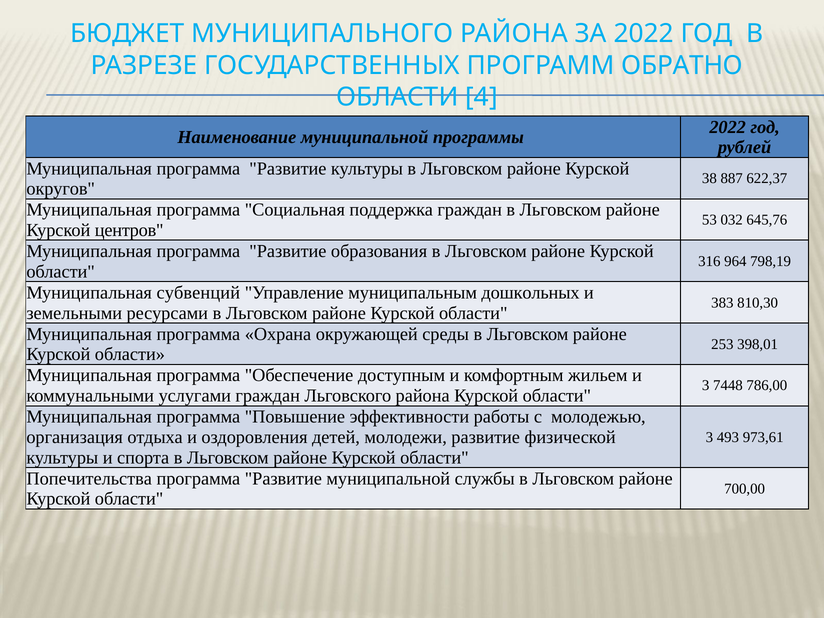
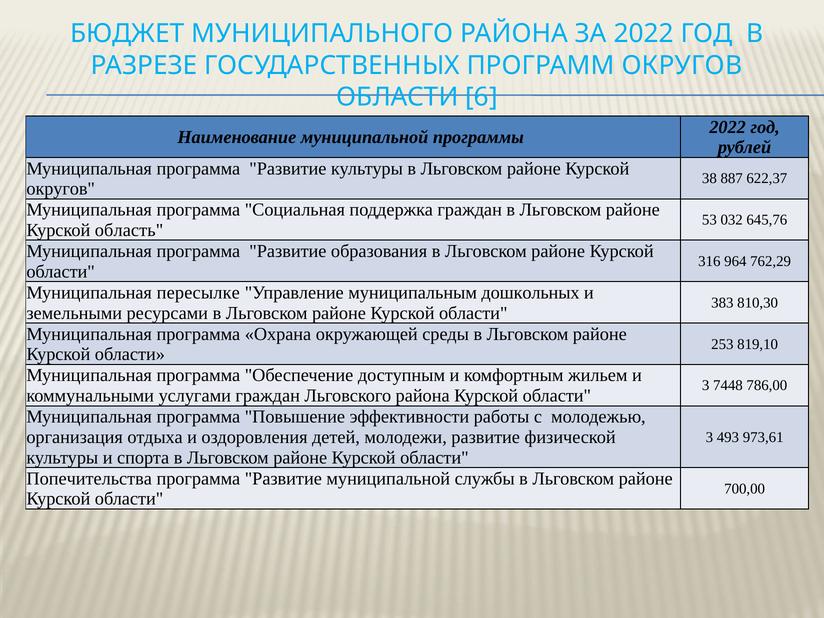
ПРОГРАММ ОБРАТНО: ОБРАТНО -> ОКРУГОВ
4: 4 -> 6
центров: центров -> область
798,19: 798,19 -> 762,29
субвенций: субвенций -> пересылке
398,01: 398,01 -> 819,10
